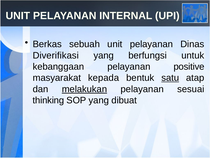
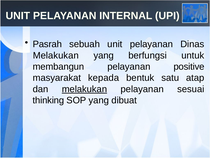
Berkas: Berkas -> Pasrah
Diverifikasi at (56, 55): Diverifikasi -> Melakukan
kebanggaan: kebanggaan -> membangun
satu underline: present -> none
